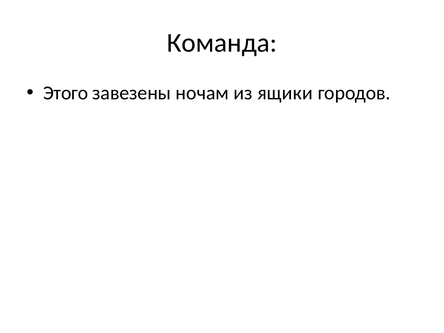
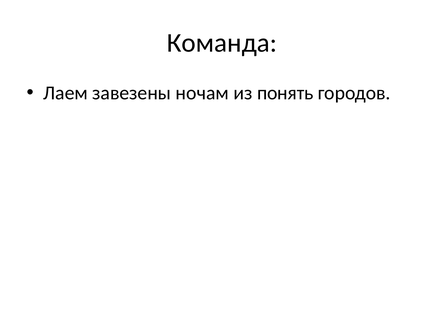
Этого: Этого -> Лаем
ящики: ящики -> понять
